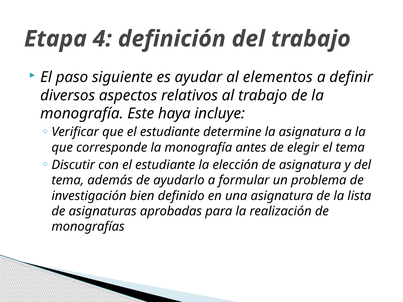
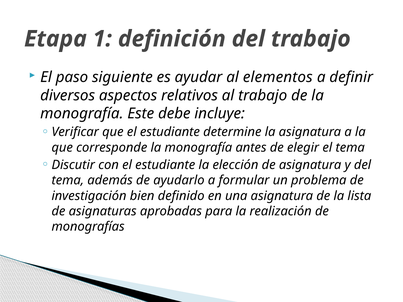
4: 4 -> 1
haya: haya -> debe
